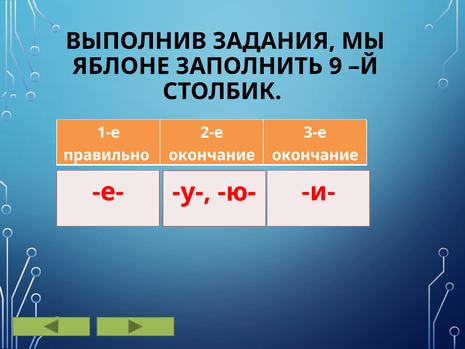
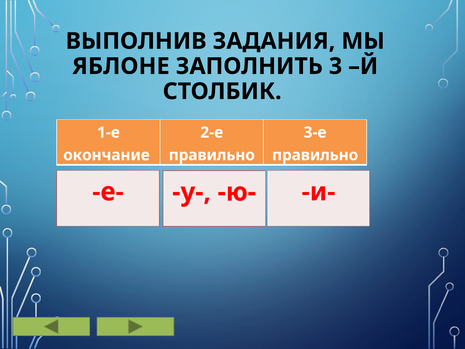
9: 9 -> 3
правильно: правильно -> окончание
окончание at (212, 155): окончание -> правильно
окончание at (315, 155): окончание -> правильно
